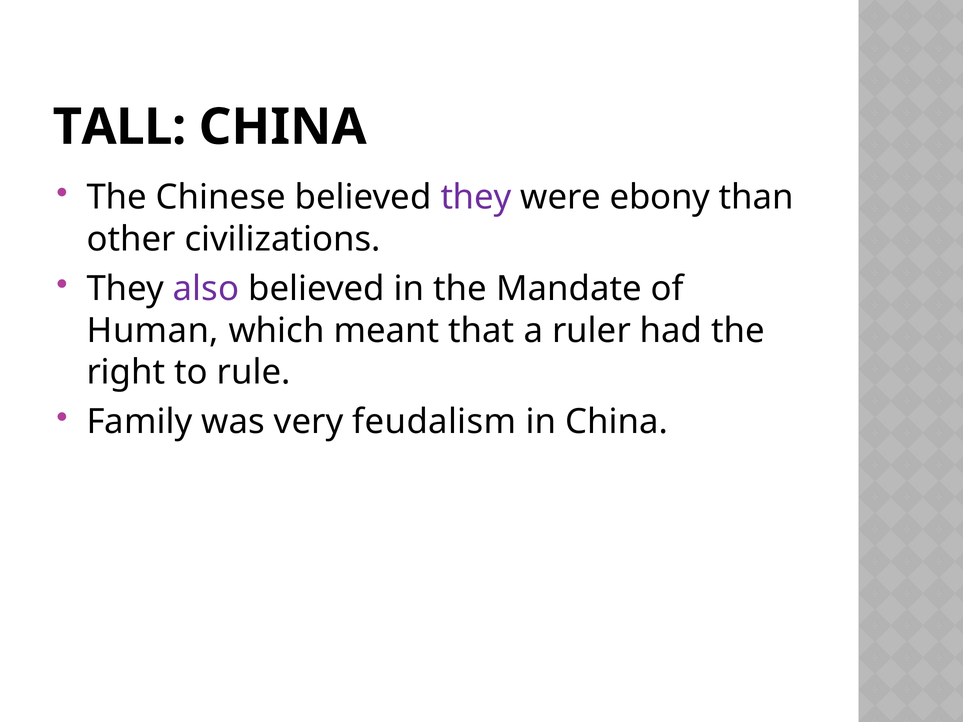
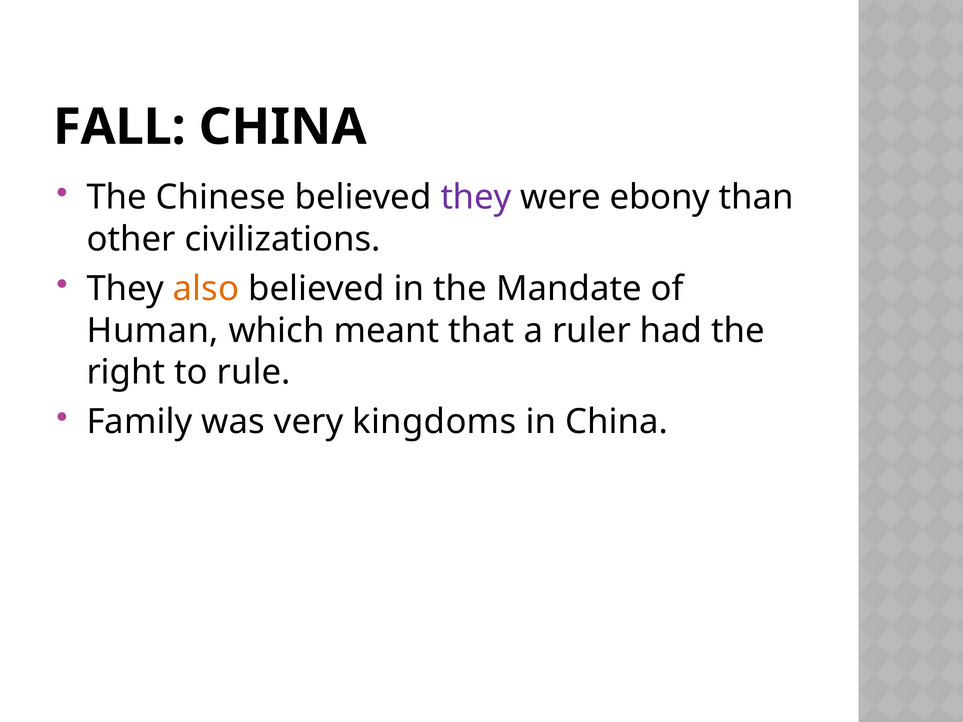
TALL: TALL -> FALL
also colour: purple -> orange
feudalism: feudalism -> kingdoms
